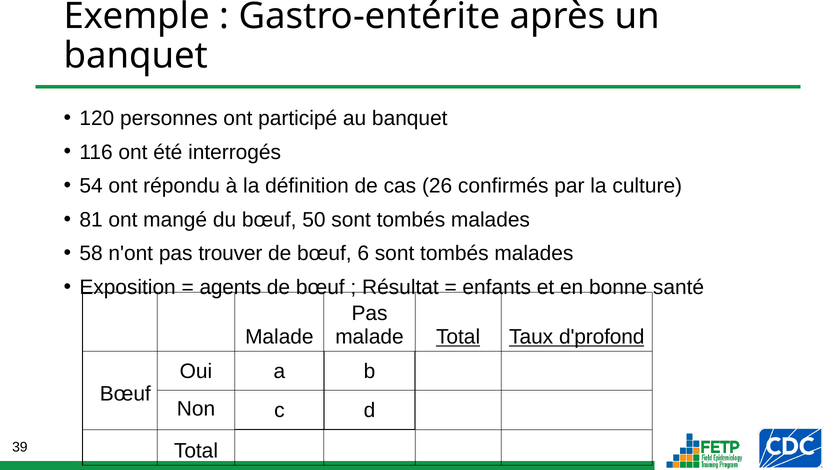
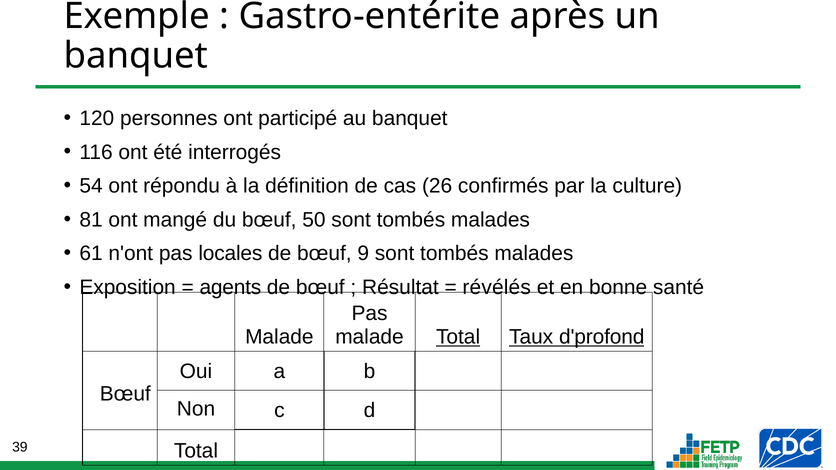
58: 58 -> 61
trouver: trouver -> locales
6: 6 -> 9
enfants: enfants -> révélés
